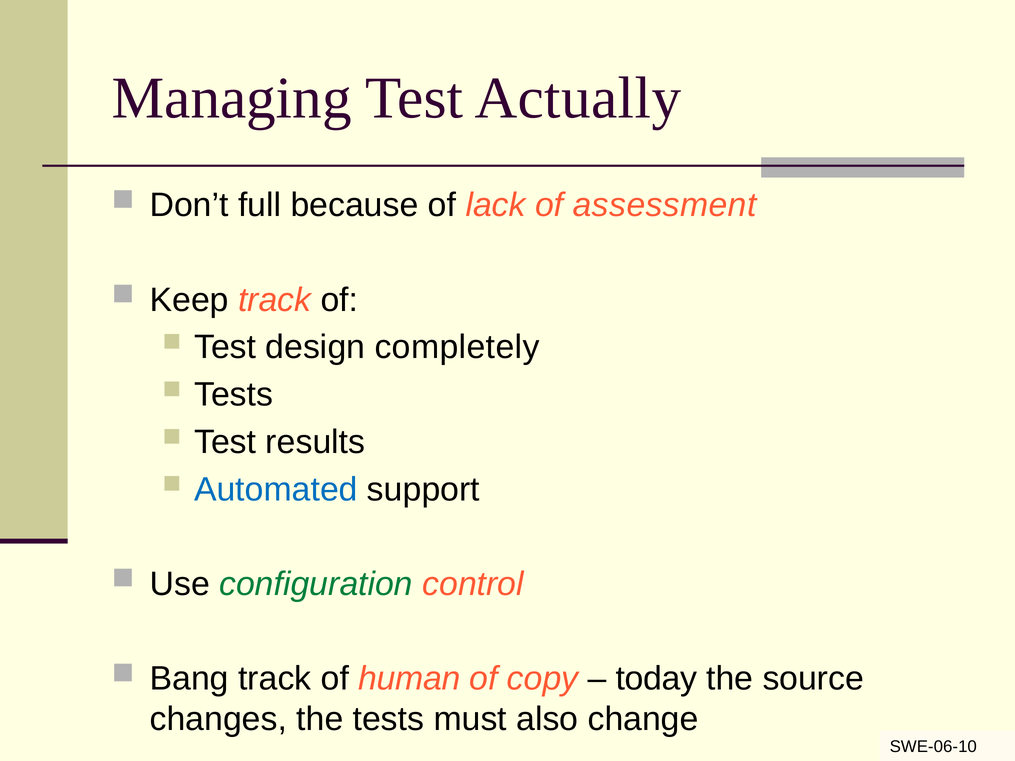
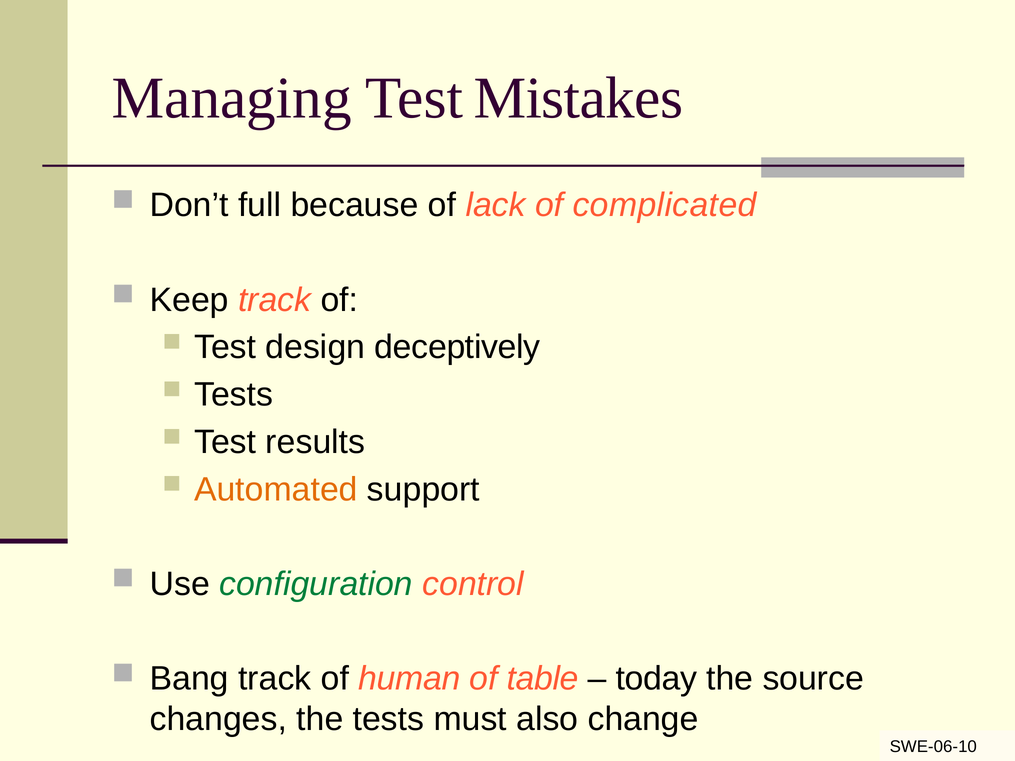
Actually: Actually -> Mistakes
assessment: assessment -> complicated
completely: completely -> deceptively
Automated colour: blue -> orange
copy: copy -> table
